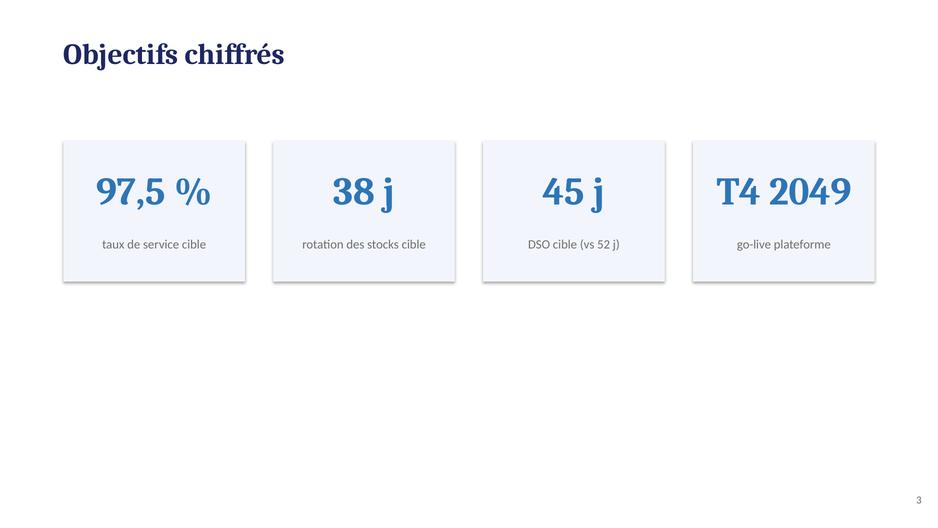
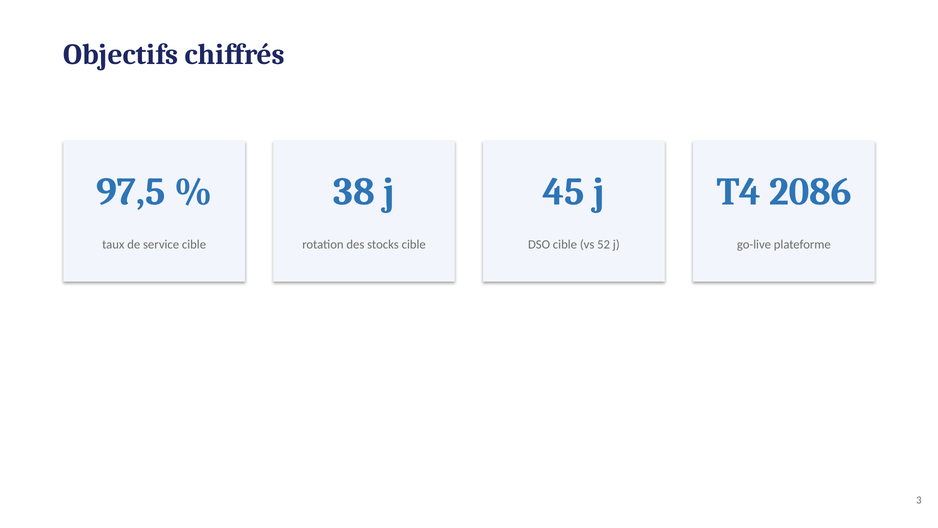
2049: 2049 -> 2086
